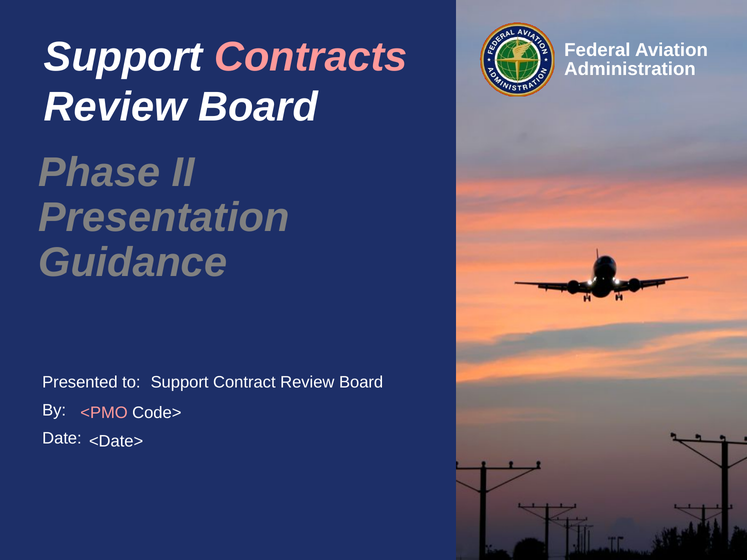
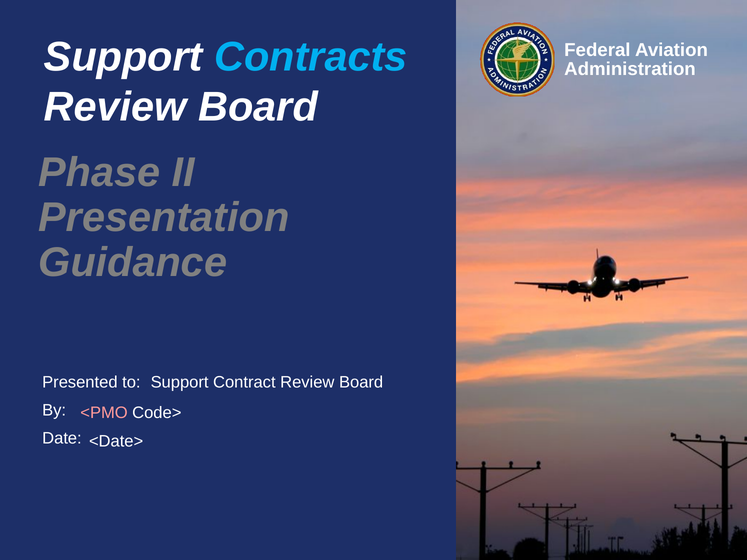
Contracts colour: pink -> light blue
